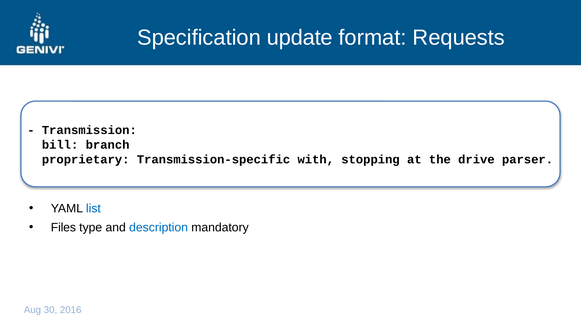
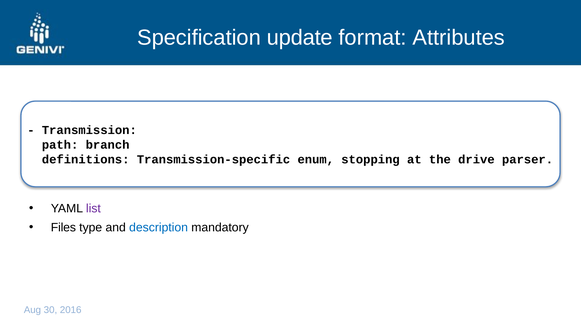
Requests: Requests -> Attributes
bill: bill -> path
proprietary: proprietary -> definitions
with: with -> enum
list colour: blue -> purple
